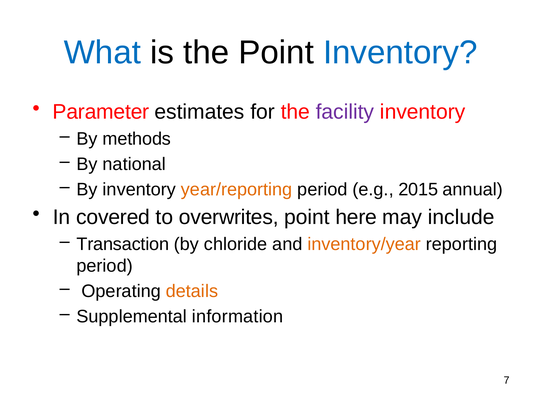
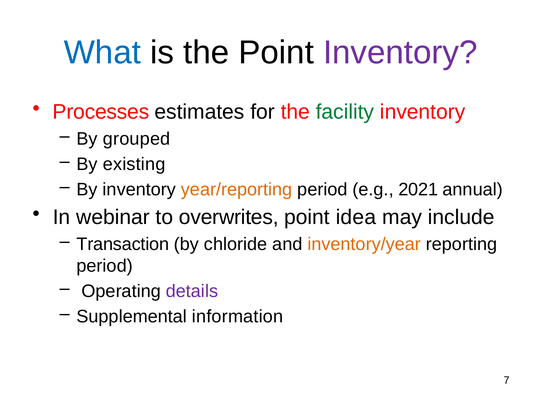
Inventory at (400, 52) colour: blue -> purple
Parameter: Parameter -> Processes
facility colour: purple -> green
methods: methods -> grouped
national: national -> existing
2015: 2015 -> 2021
covered: covered -> webinar
here: here -> idea
details colour: orange -> purple
